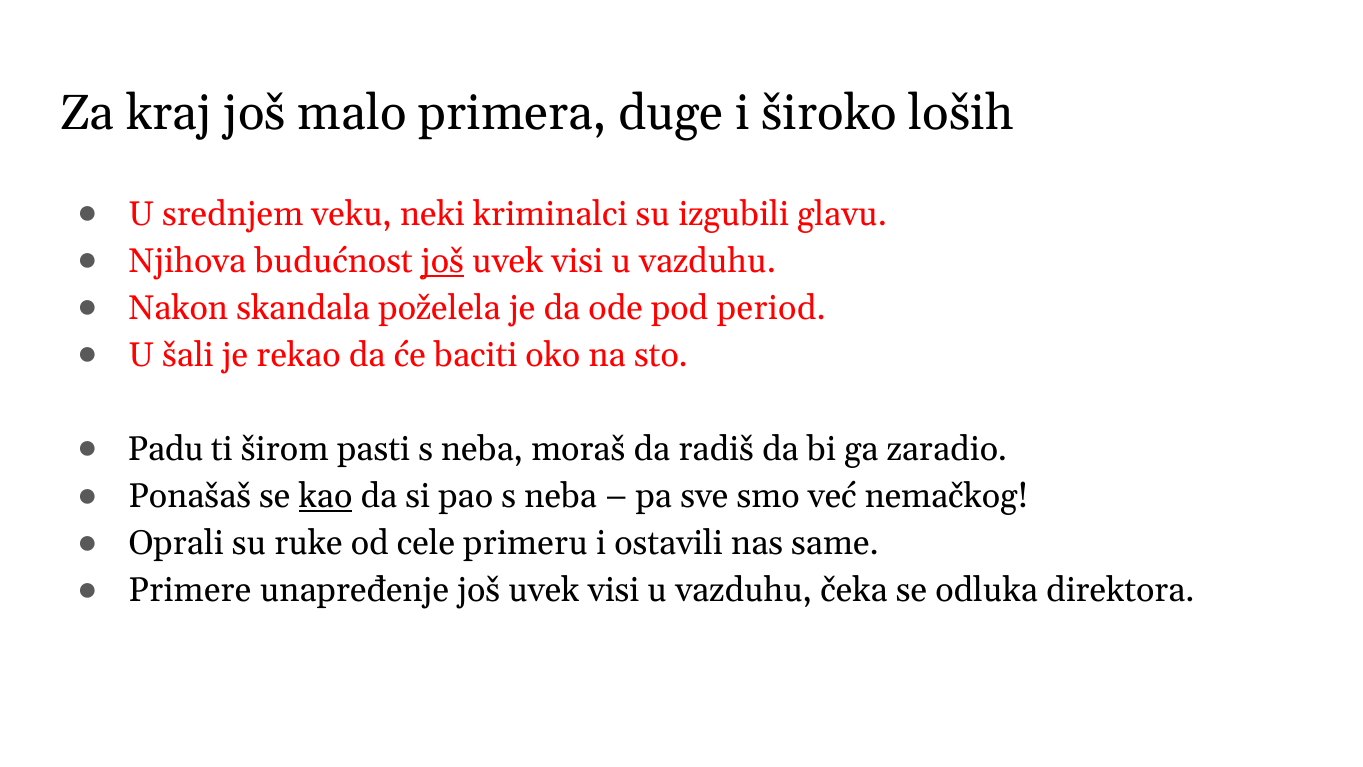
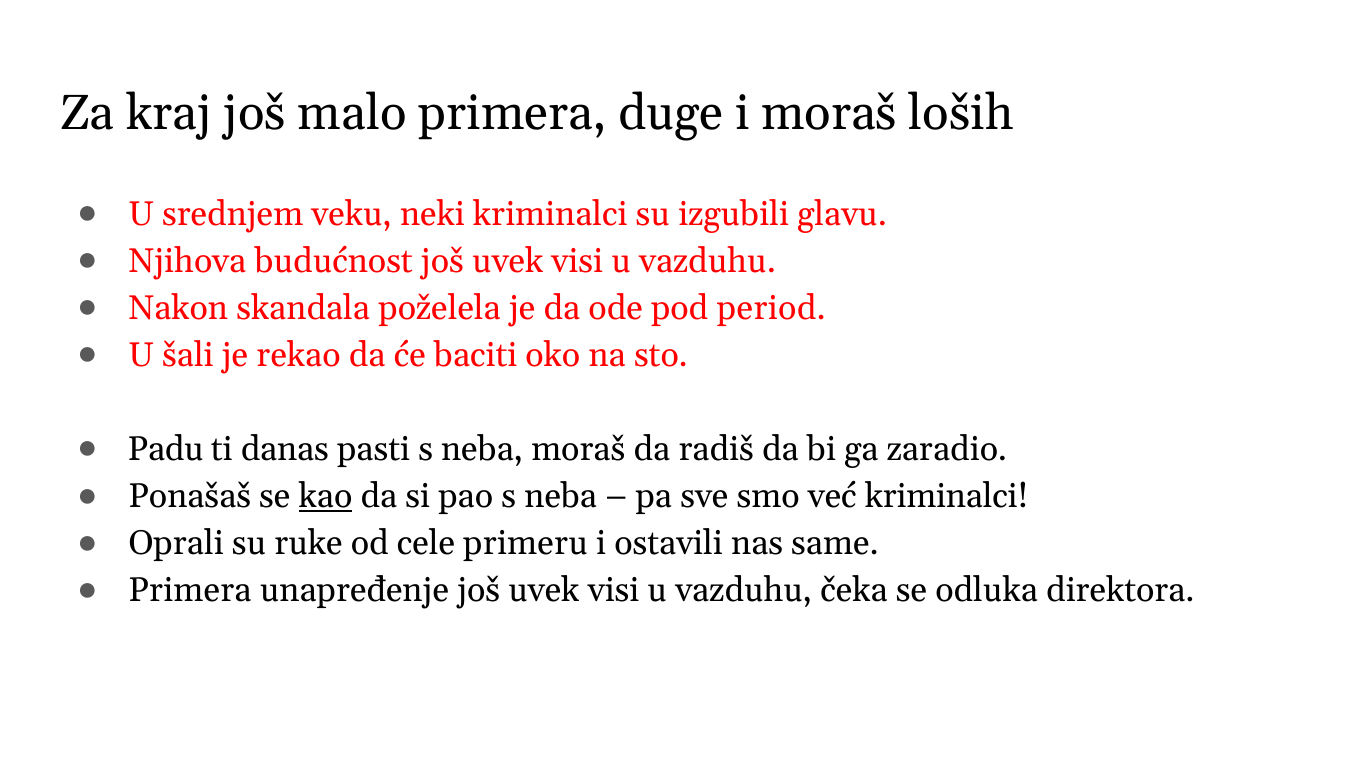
i široko: široko -> moraš
još at (442, 261) underline: present -> none
širom: širom -> danas
već nemačkog: nemačkog -> kriminalci
Primere at (190, 590): Primere -> Primera
